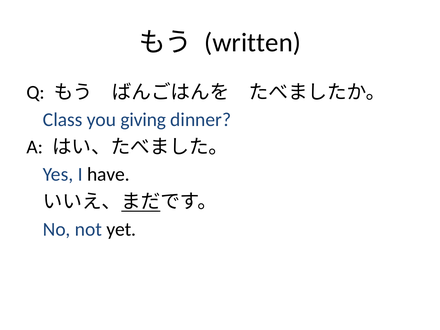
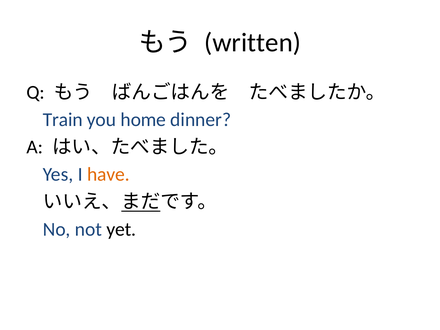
Class: Class -> Train
giving: giving -> home
have colour: black -> orange
